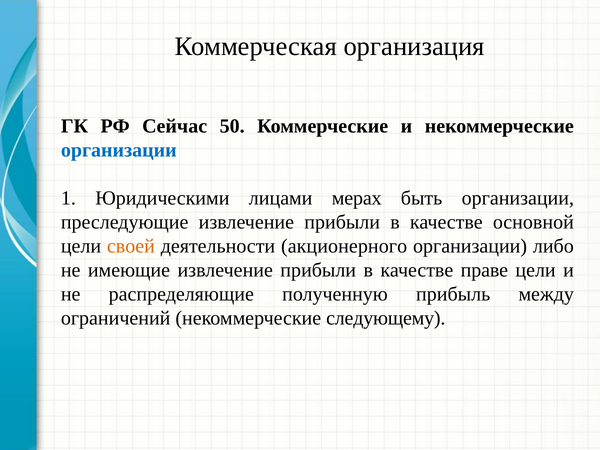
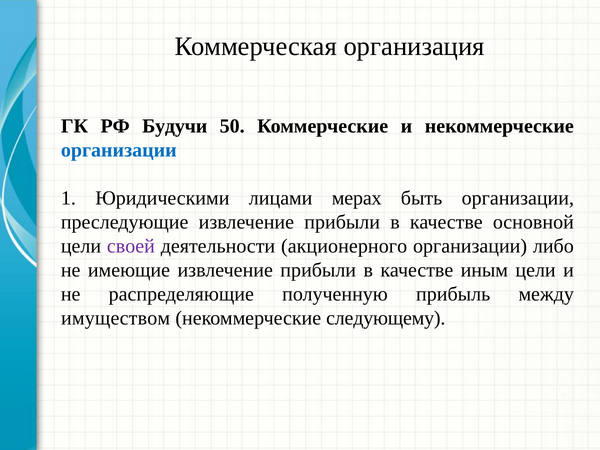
Сейчас: Сейчас -> Будучи
своей colour: orange -> purple
праве: праве -> иным
ограничений: ограничений -> имуществом
